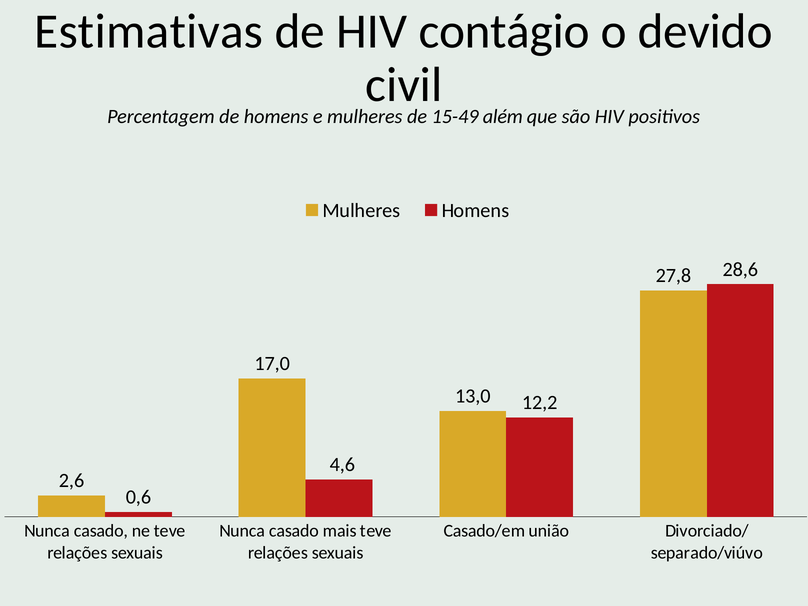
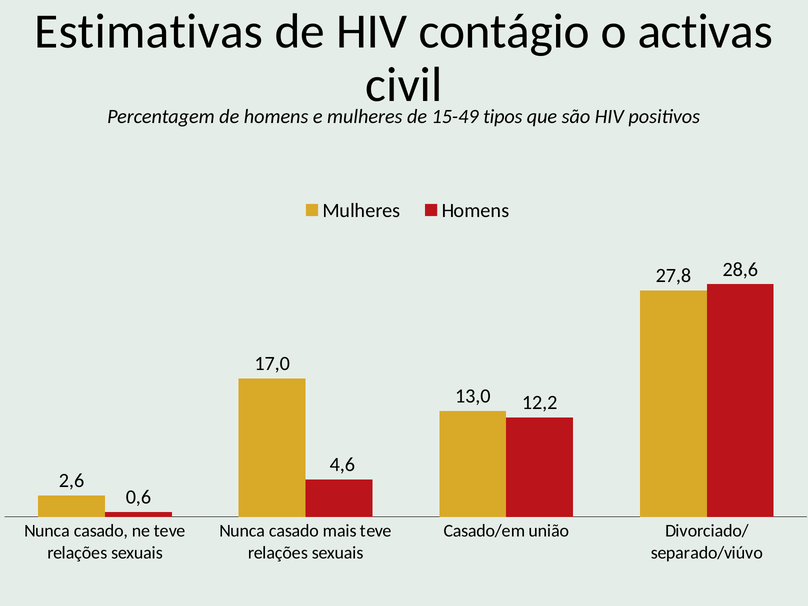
devido: devido -> activas
além: além -> tipos
